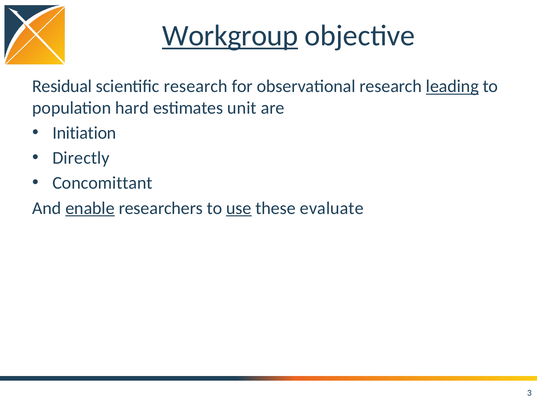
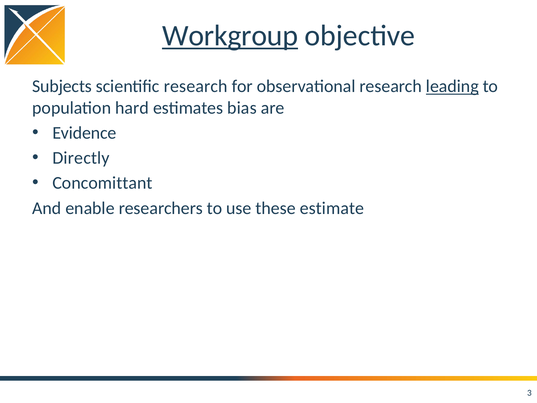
Residual: Residual -> Subjects
unit: unit -> bias
Initiation: Initiation -> Evidence
enable underline: present -> none
use underline: present -> none
evaluate: evaluate -> estimate
